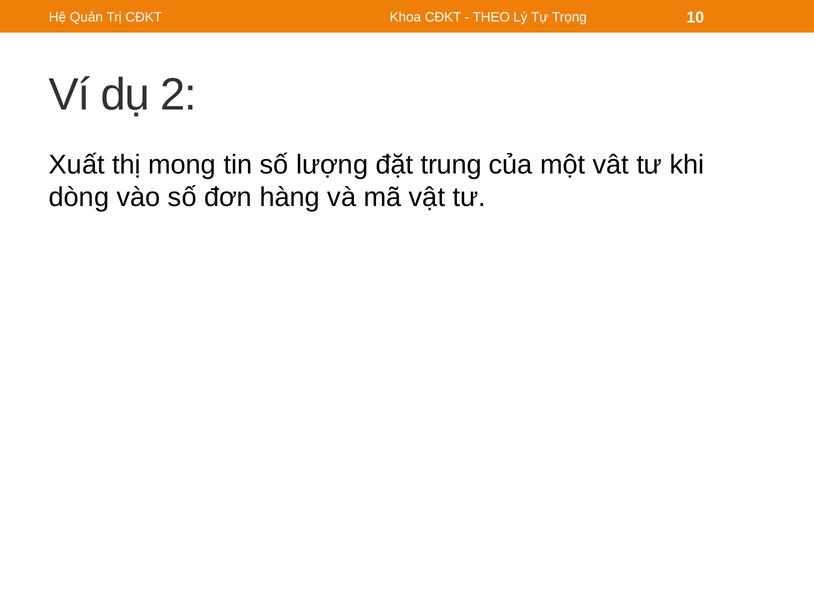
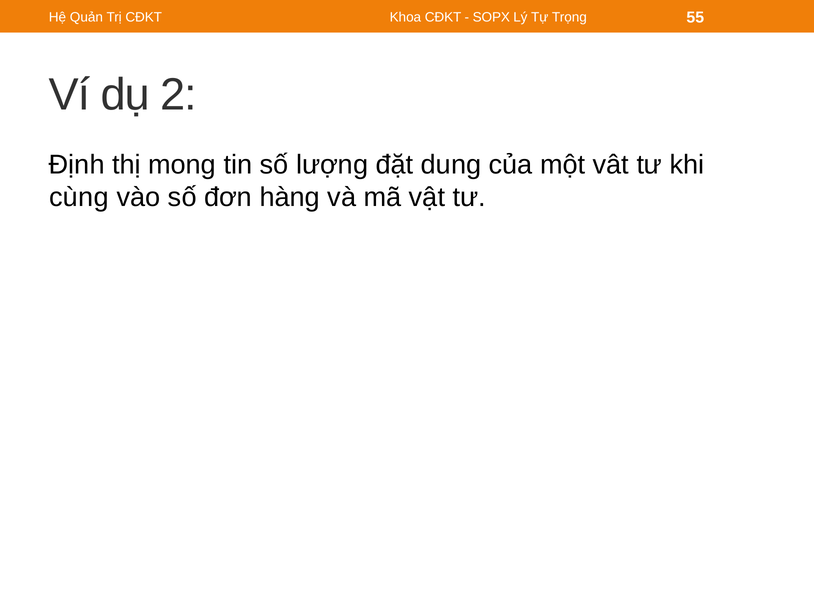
THEO: THEO -> SOPX
10: 10 -> 55
Xuất: Xuất -> Định
trung: trung -> dung
dòng: dòng -> cùng
